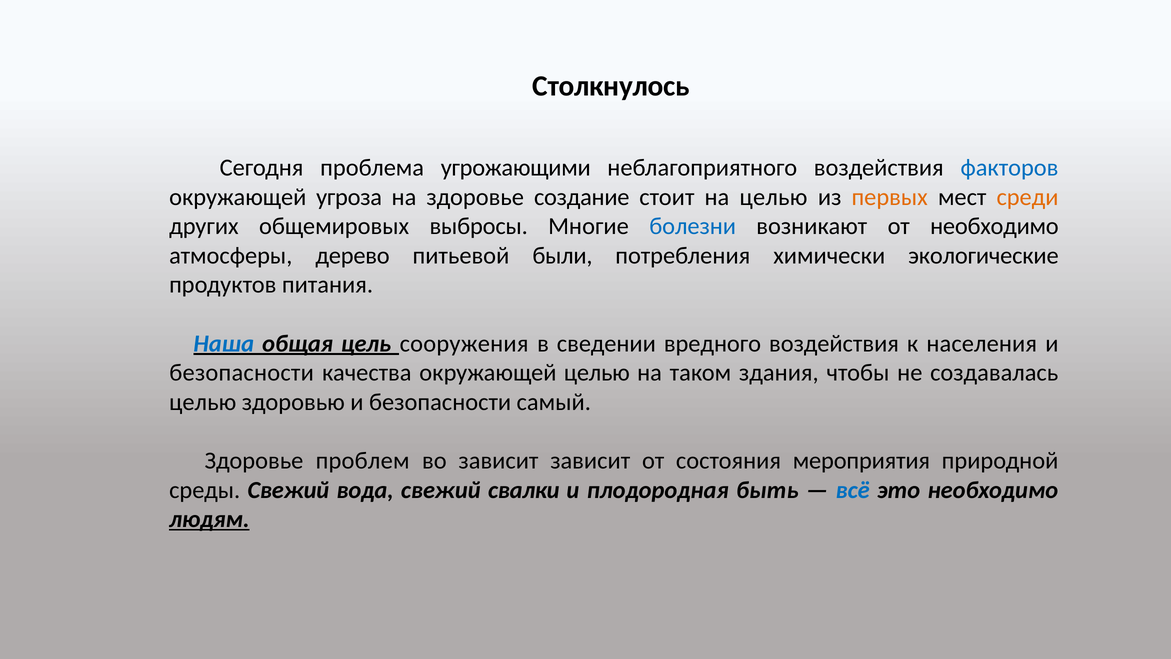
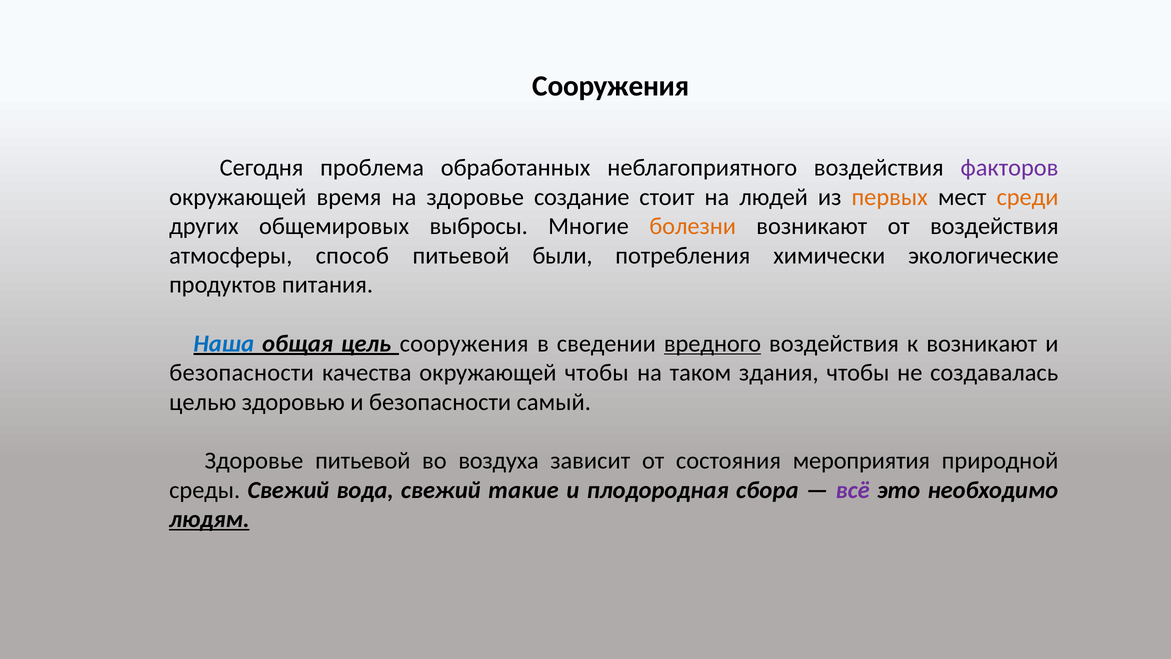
Столкнулось at (611, 86): Столкнулось -> Сооружения
угрожающими: угрожающими -> обработанных
факторов colour: blue -> purple
угроза: угроза -> время
на целью: целью -> людей
болезни colour: blue -> orange
от необходимо: необходимо -> воздействия
дерево: дерево -> способ
вредного underline: none -> present
к населения: населения -> возникают
окружающей целью: целью -> чтобы
Здоровье проблем: проблем -> питьевой
во зависит: зависит -> воздуха
свалки: свалки -> такие
быть: быть -> сбора
всё colour: blue -> purple
